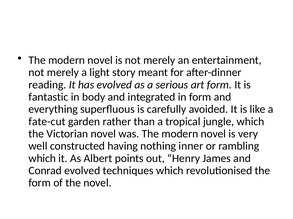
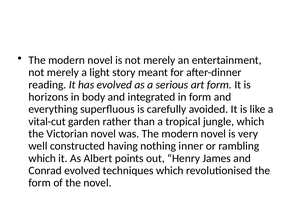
fantastic: fantastic -> horizons
fate-cut: fate-cut -> vital-cut
